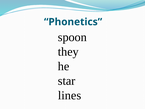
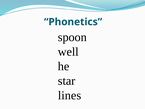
they: they -> well
